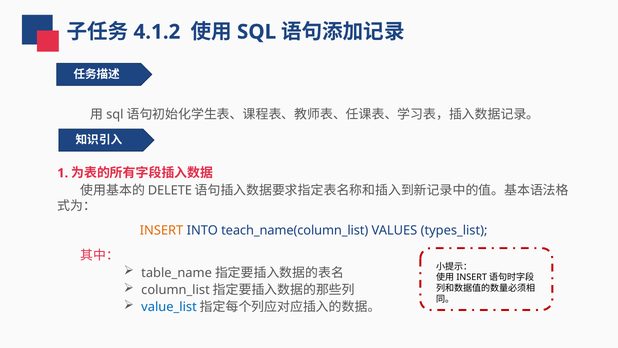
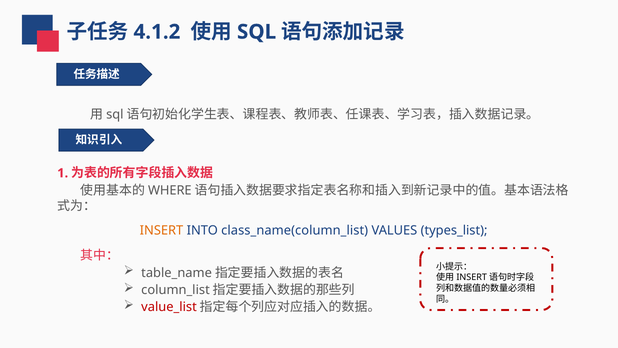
DELETE: DELETE -> WHERE
teach_name(column_list: teach_name(column_list -> class_name(column_list
value_list colour: blue -> red
